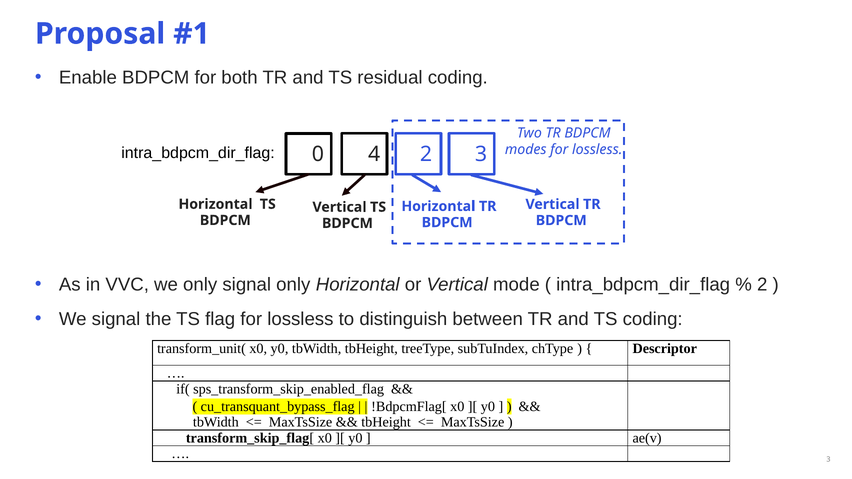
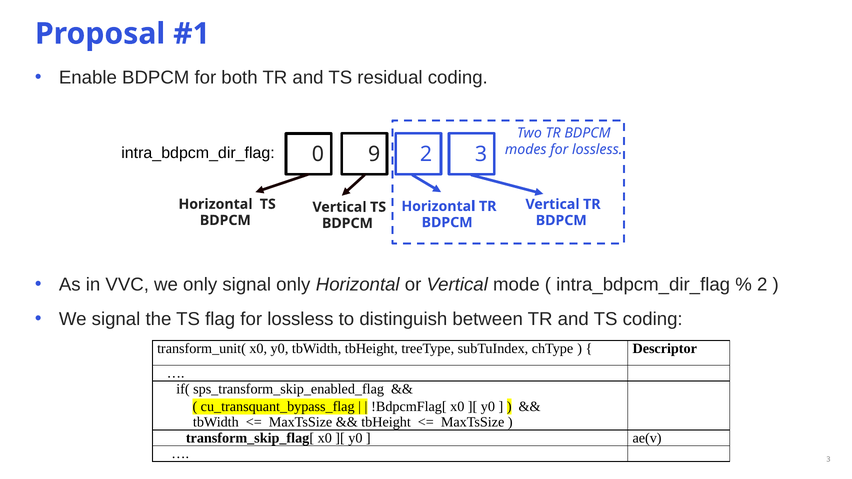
4: 4 -> 9
